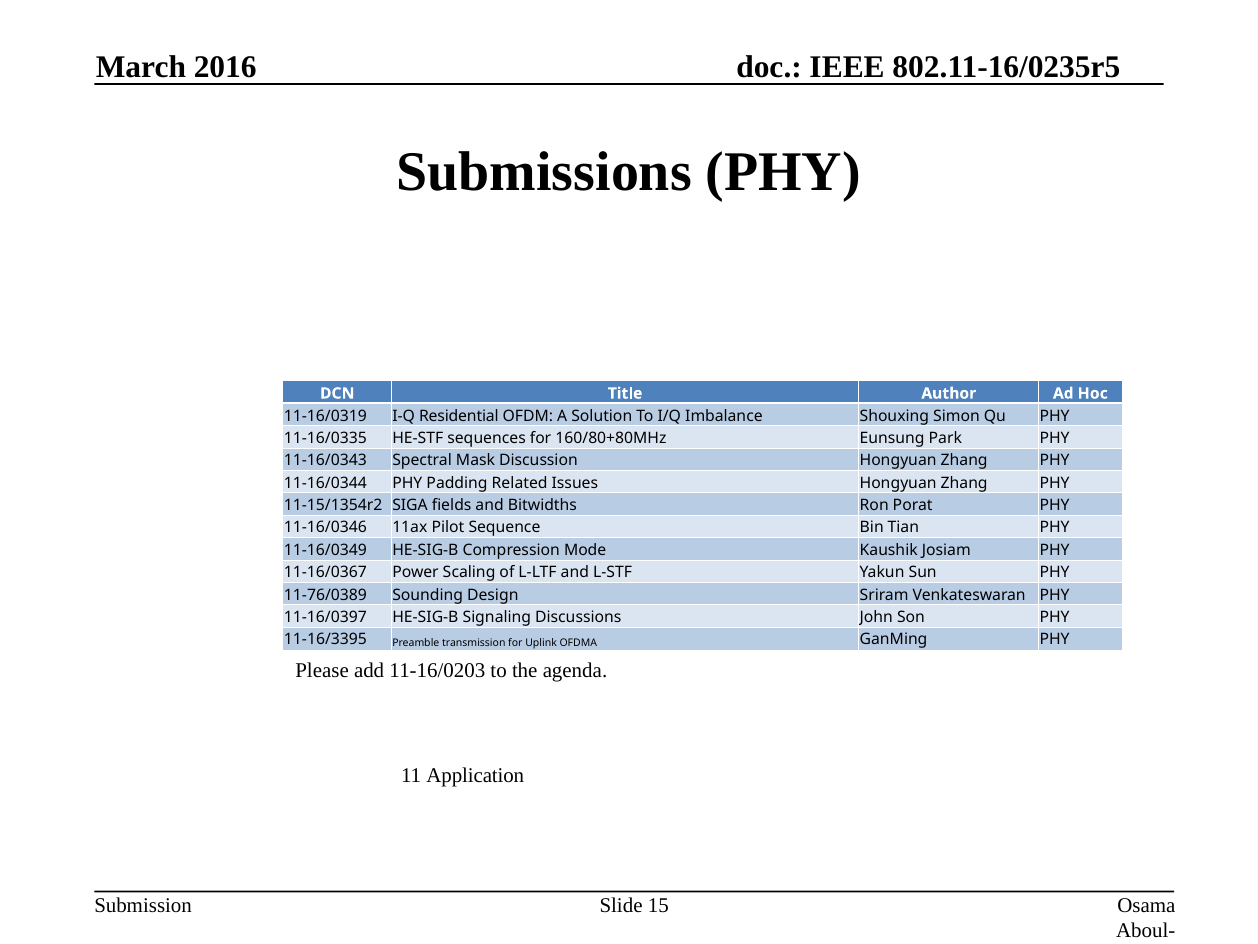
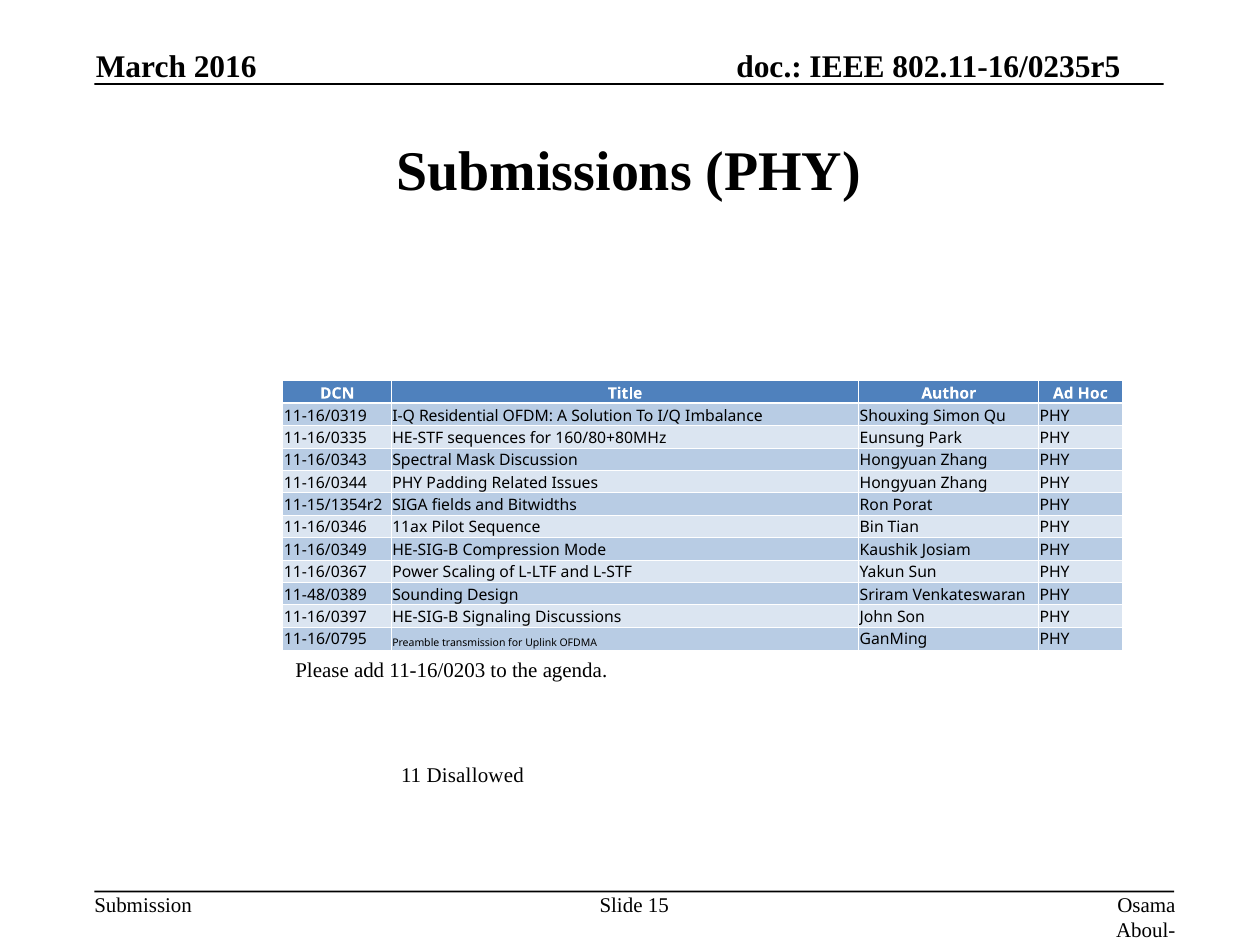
11-76/0389: 11-76/0389 -> 11-48/0389
11-16/3395: 11-16/3395 -> 11-16/0795
Application: Application -> Disallowed
